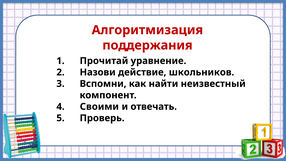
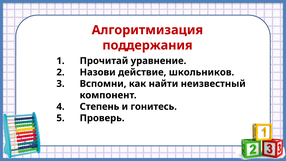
Своими: Своими -> Степень
отвечать: отвечать -> гонитесь
